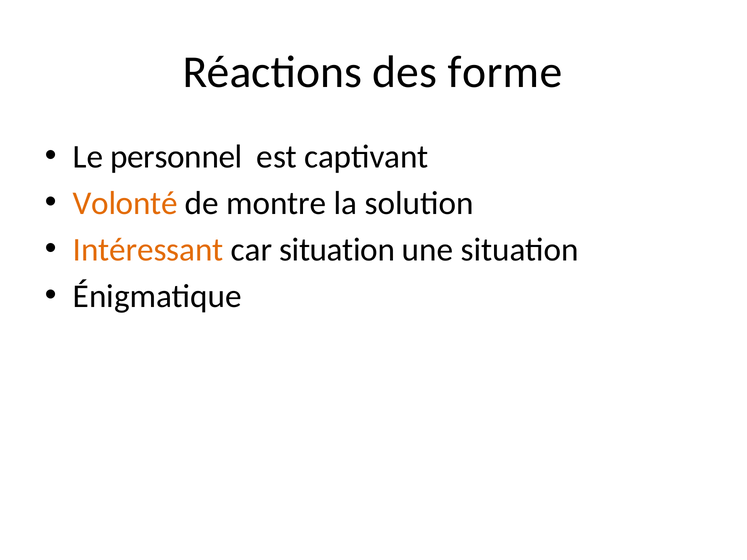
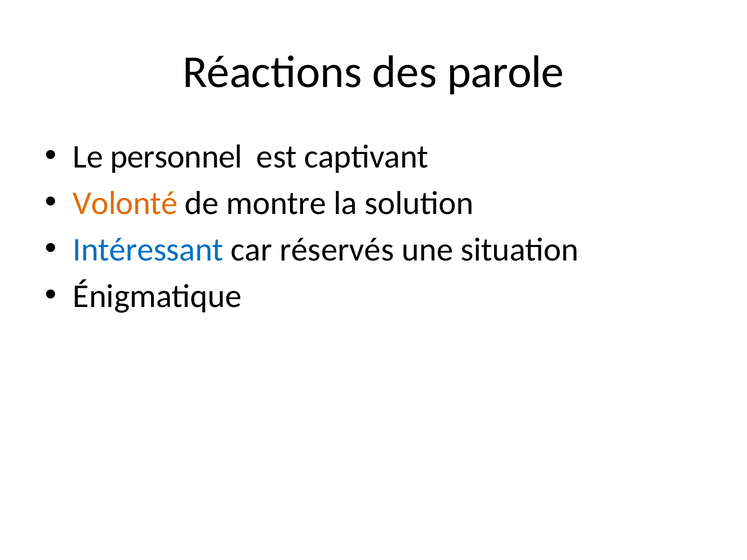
forme: forme -> parole
Intéressant colour: orange -> blue
car situation: situation -> réservés
